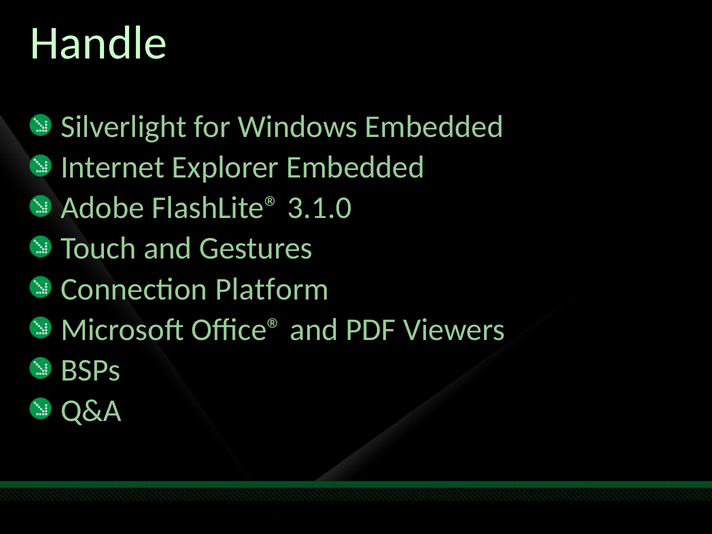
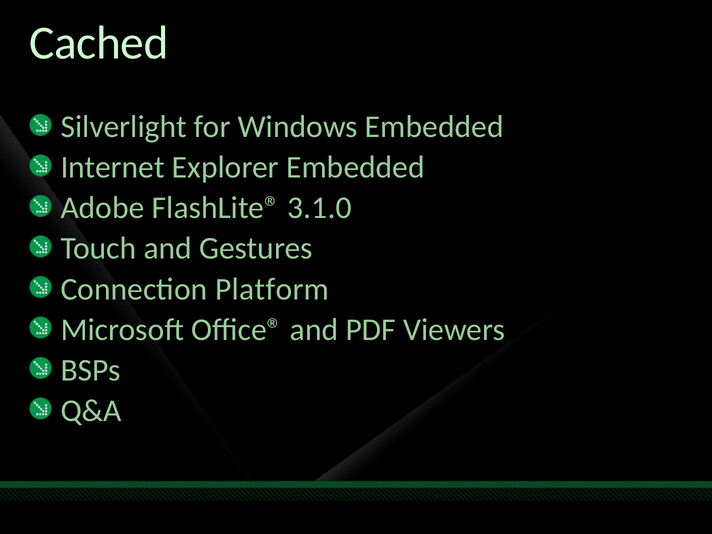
Handle: Handle -> Cached
